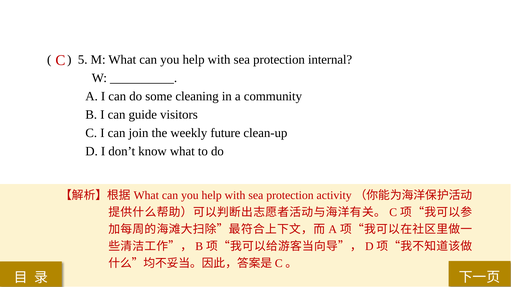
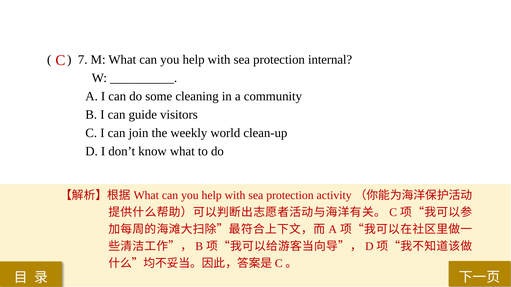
5: 5 -> 7
future: future -> world
